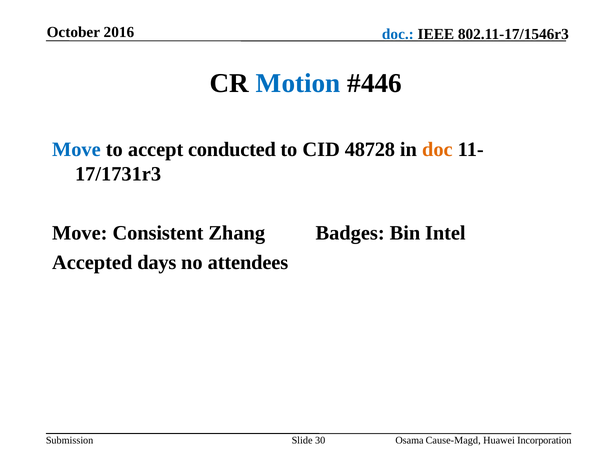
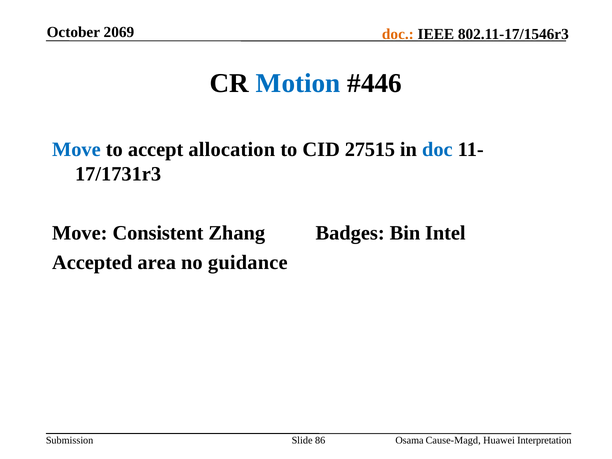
2016: 2016 -> 2069
doc at (398, 34) colour: blue -> orange
conducted: conducted -> allocation
48728: 48728 -> 27515
doc at (437, 149) colour: orange -> blue
days: days -> area
attendees: attendees -> guidance
30: 30 -> 86
Incorporation: Incorporation -> Interpretation
